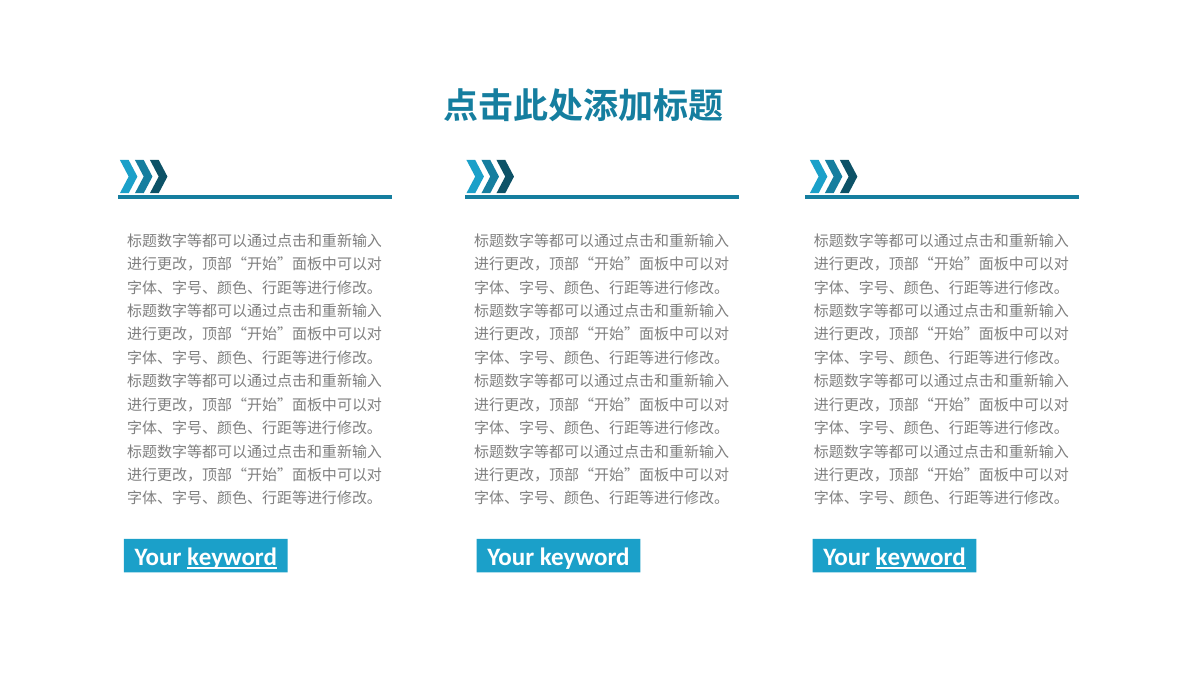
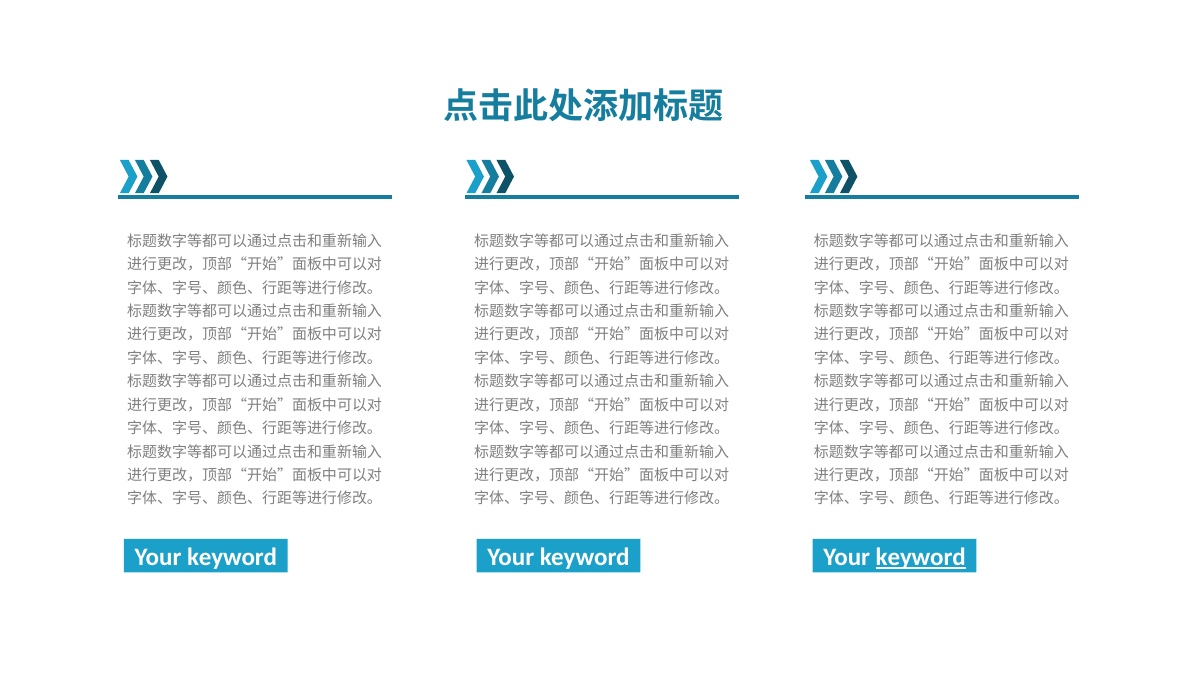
keyword at (232, 557) underline: present -> none
